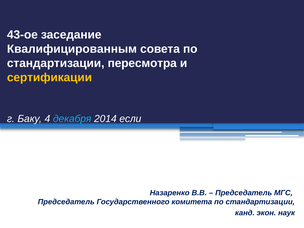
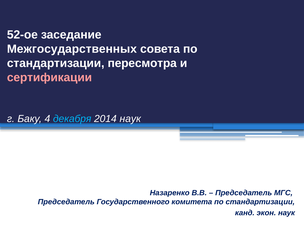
43-ое: 43-ое -> 52-ое
Квалифицированным: Квалифицированным -> Межгосударственных
сертификации colour: yellow -> pink
2014 если: если -> наук
